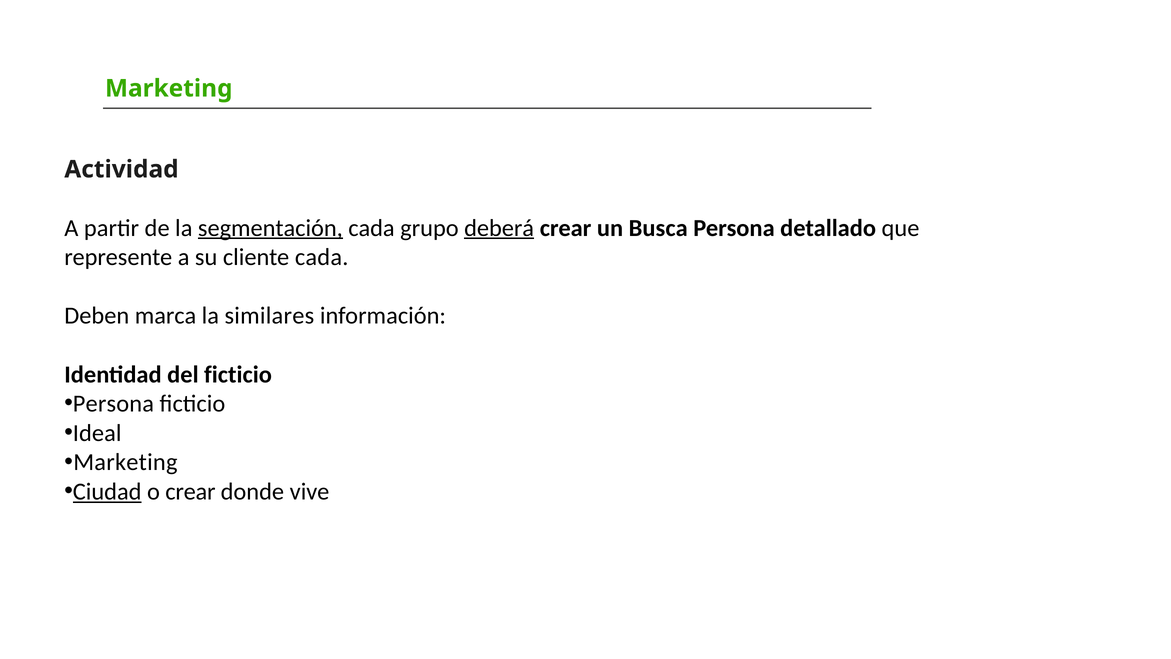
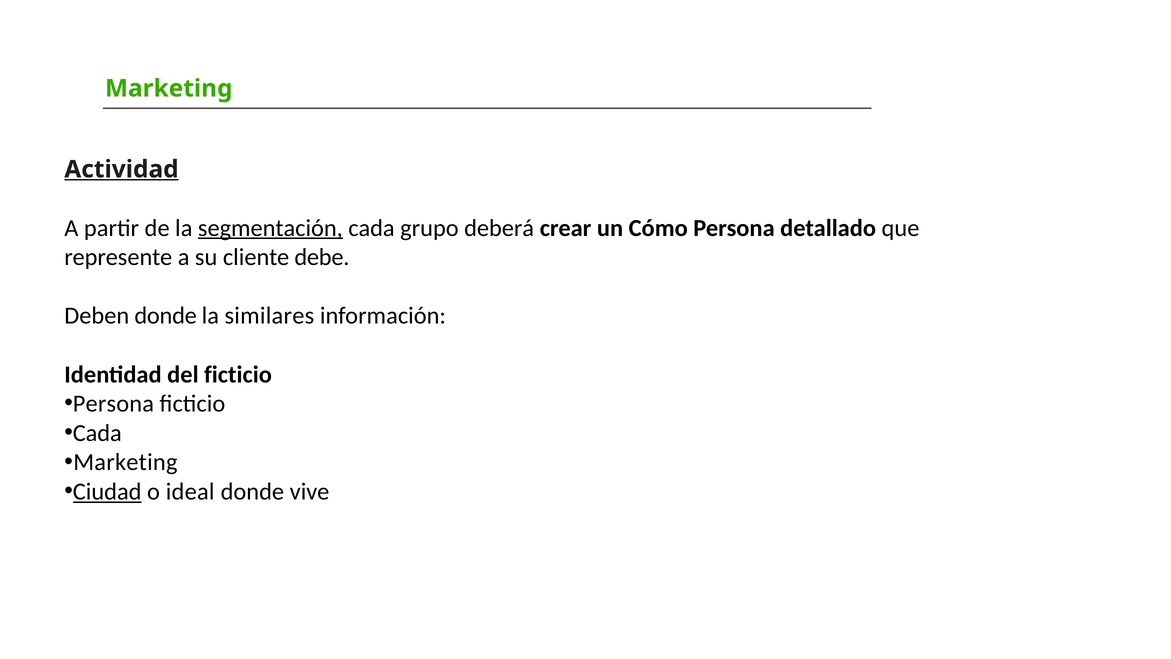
Actividad underline: none -> present
deberá underline: present -> none
Busca: Busca -> Cómo
cliente cada: cada -> debe
Deben marca: marca -> donde
Ideal at (97, 433): Ideal -> Cada
o crear: crear -> ideal
